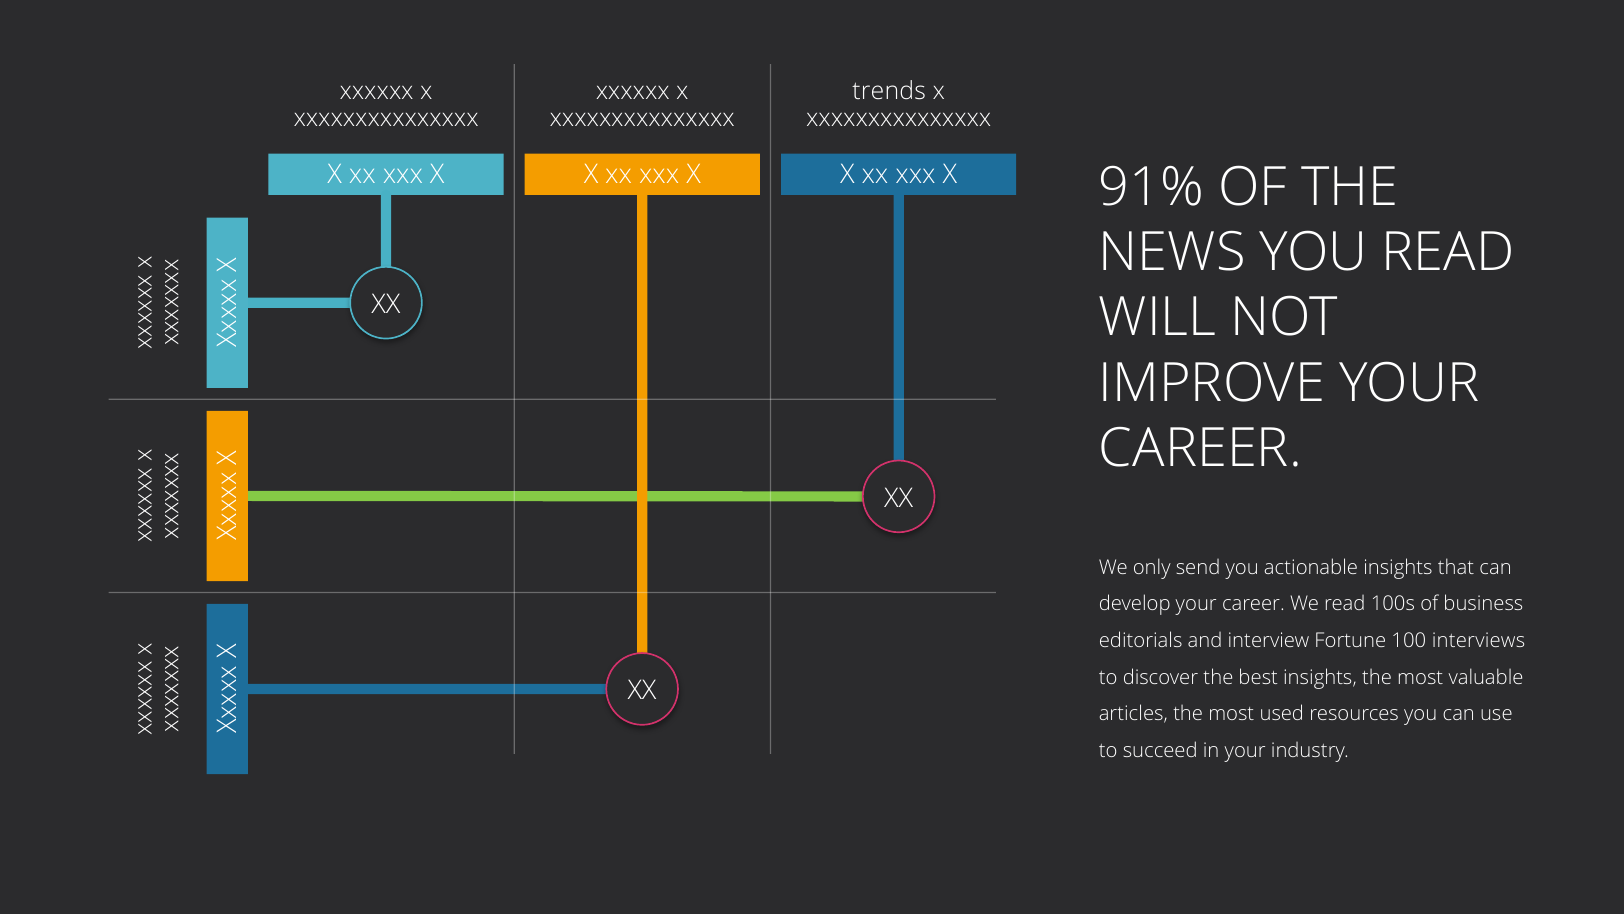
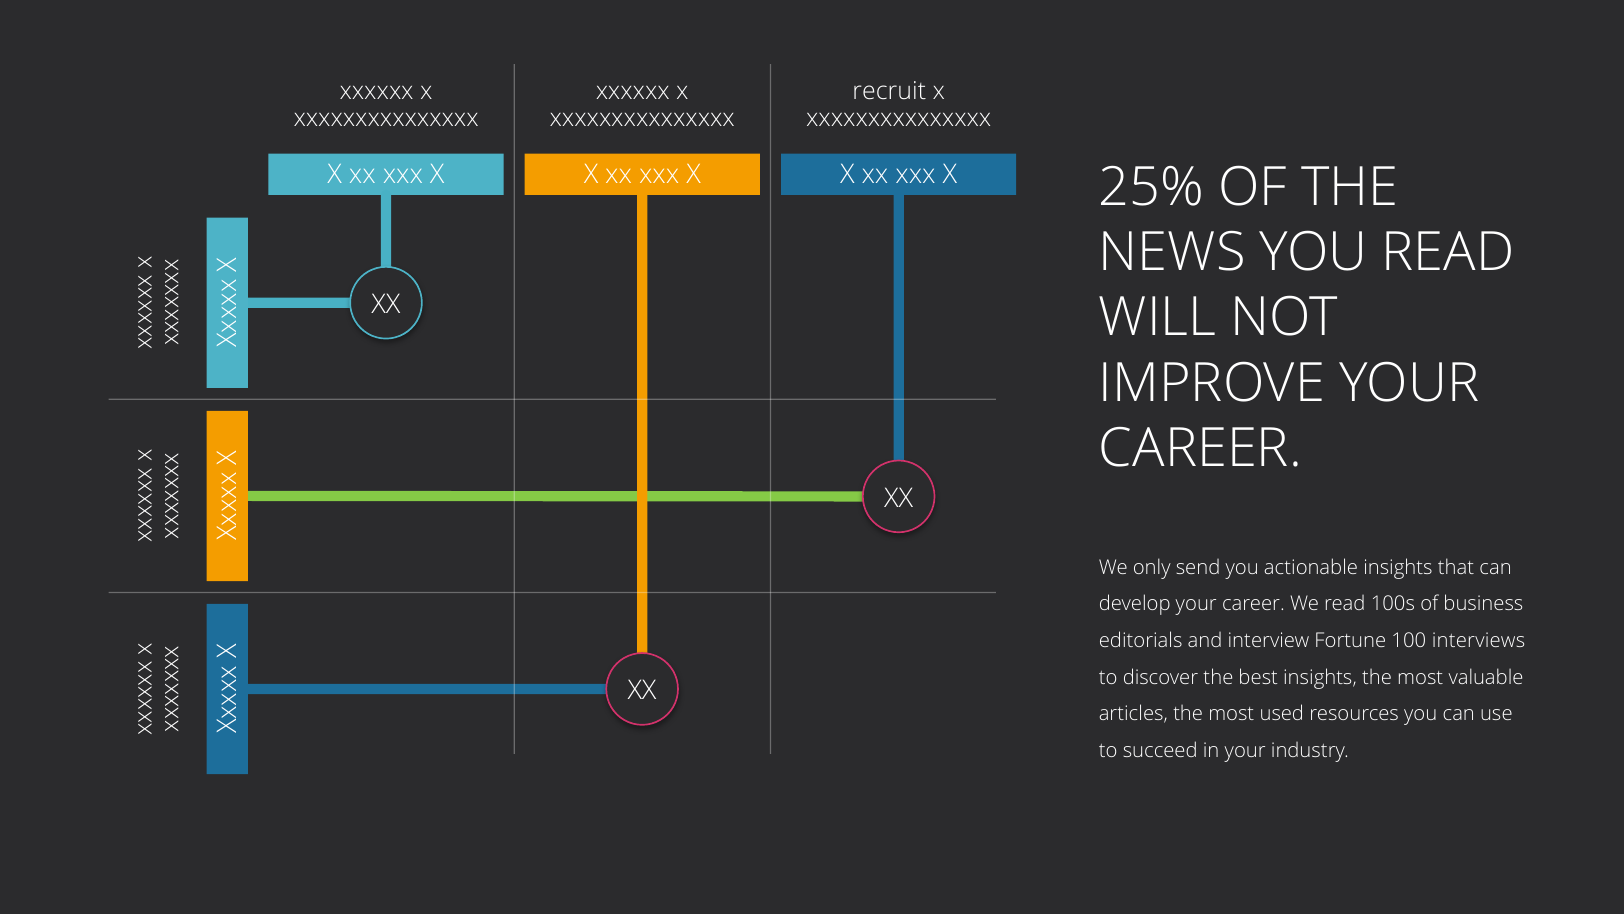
trends: trends -> recruit
91%: 91% -> 25%
